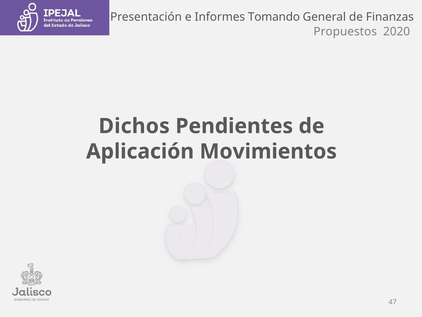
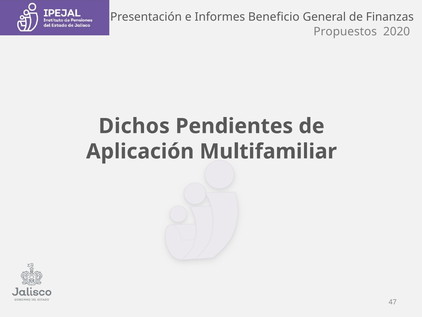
Tomando: Tomando -> Beneficio
Movimientos: Movimientos -> Multifamiliar
